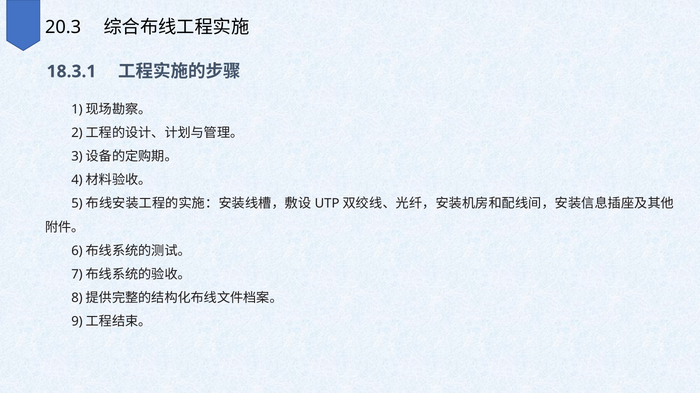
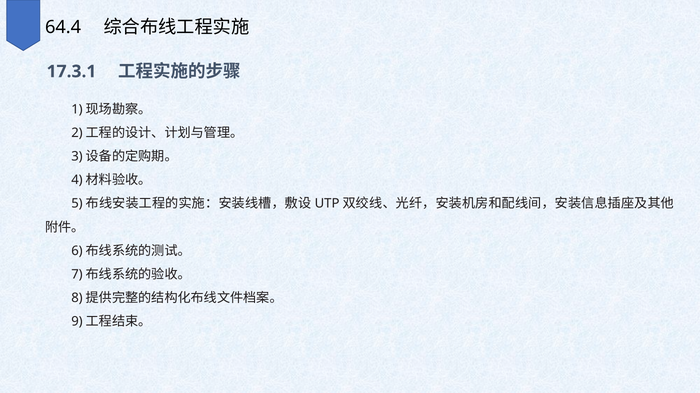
20.3: 20.3 -> 64.4
18.3.1: 18.3.1 -> 17.3.1
